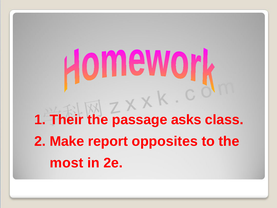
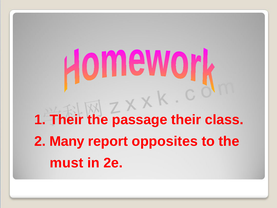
passage asks: asks -> their
Make: Make -> Many
most: most -> must
